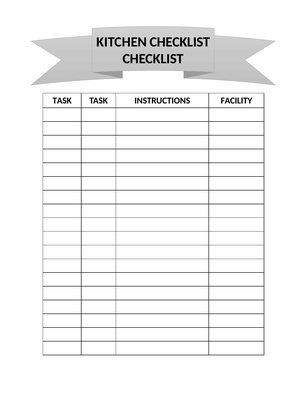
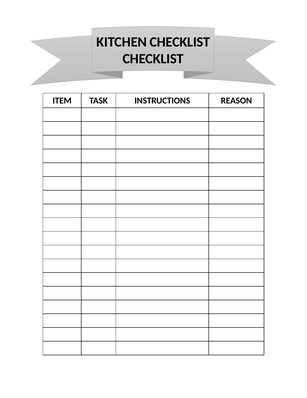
TASK at (62, 100): TASK -> ITEM
FACILITY: FACILITY -> REASON
